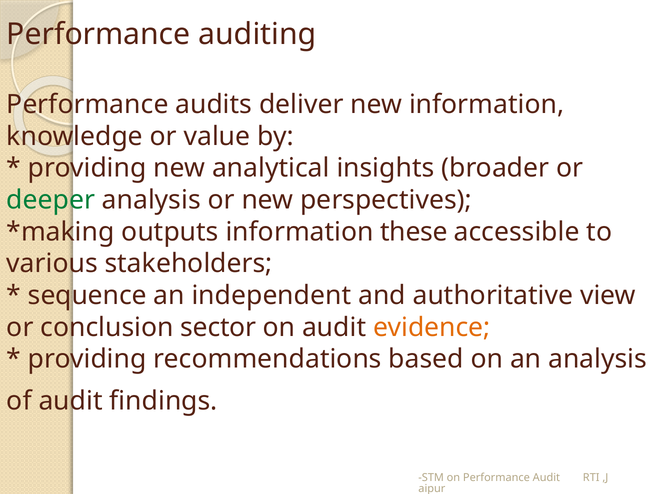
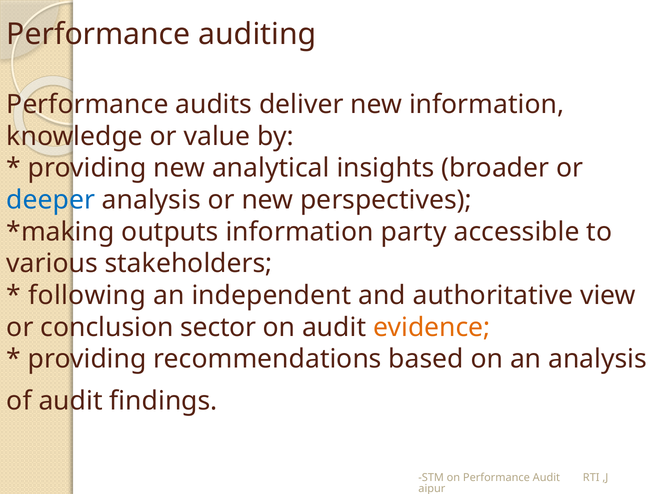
deeper colour: green -> blue
these: these -> party
sequence: sequence -> following
